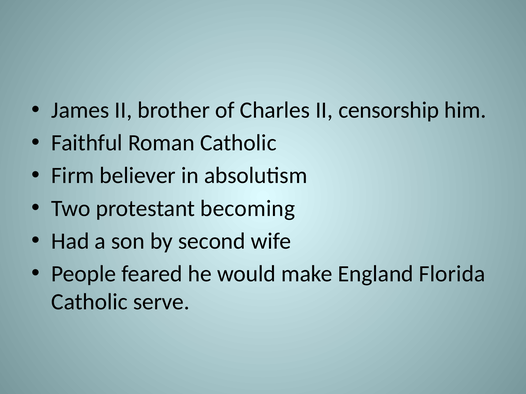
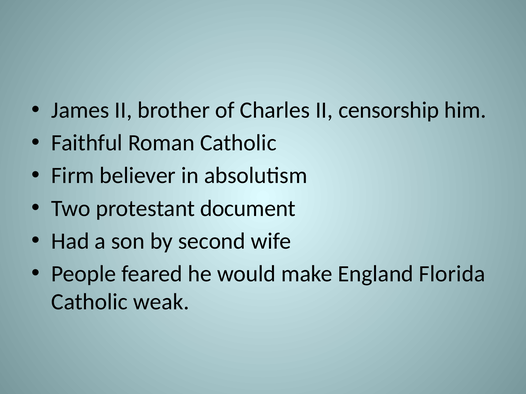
becoming: becoming -> document
serve: serve -> weak
